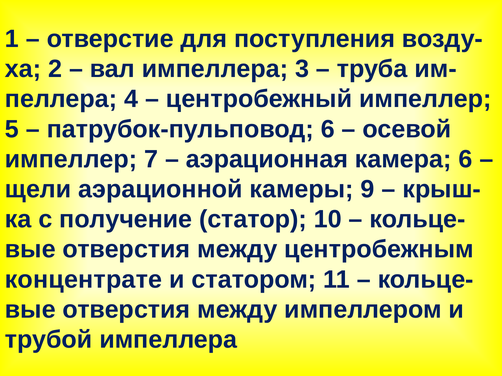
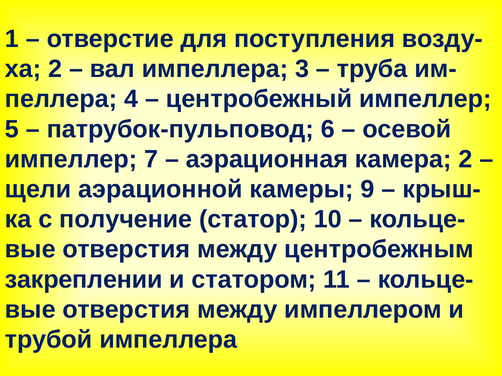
камера 6: 6 -> 2
концентрате: концентрате -> закреплении
